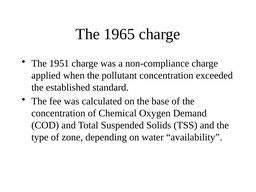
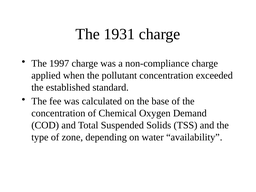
1965: 1965 -> 1931
1951: 1951 -> 1997
